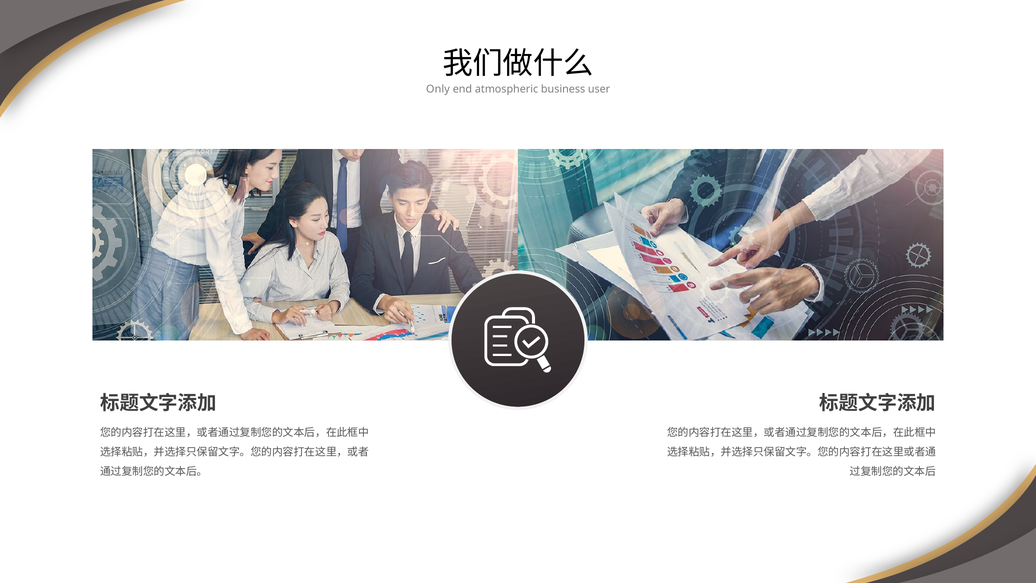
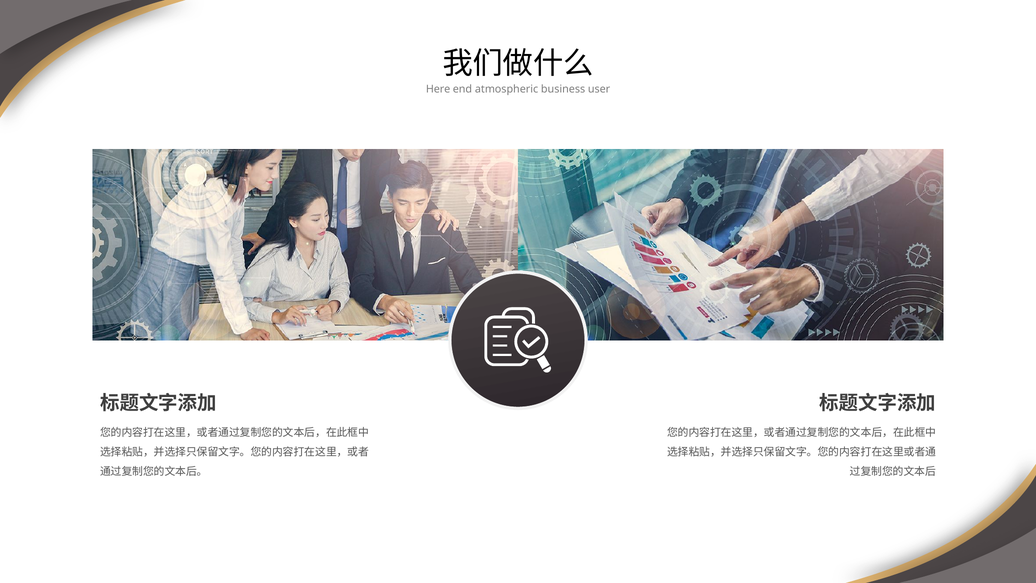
Only: Only -> Here
